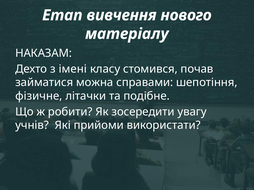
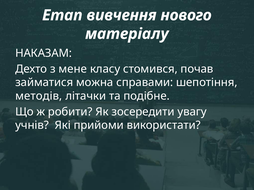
імені: імені -> мене
фізичне: фізичне -> методів
